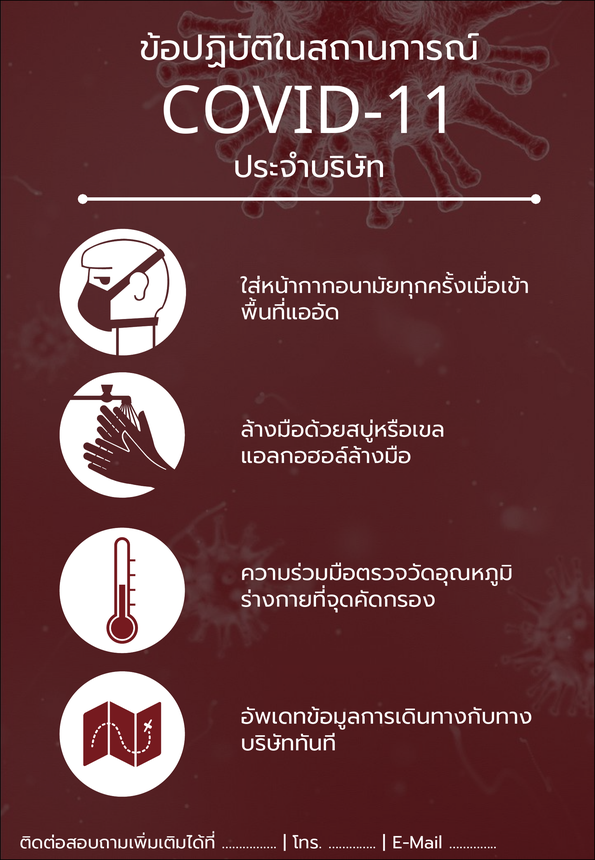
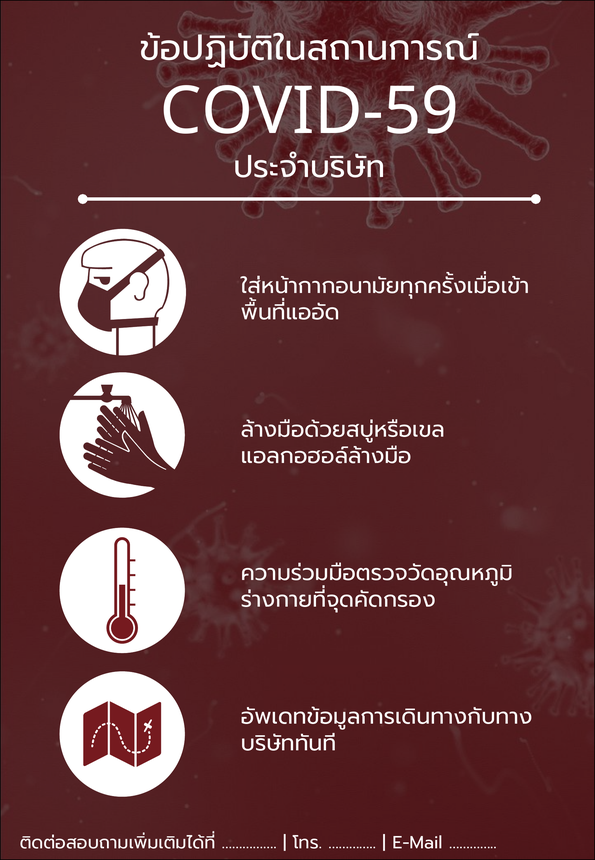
COVID-11: COVID-11 -> COVID-59
